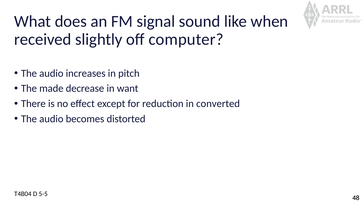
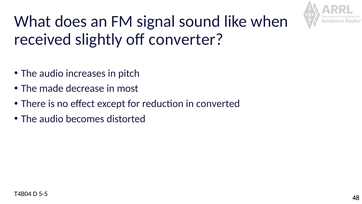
computer: computer -> converter
want: want -> most
